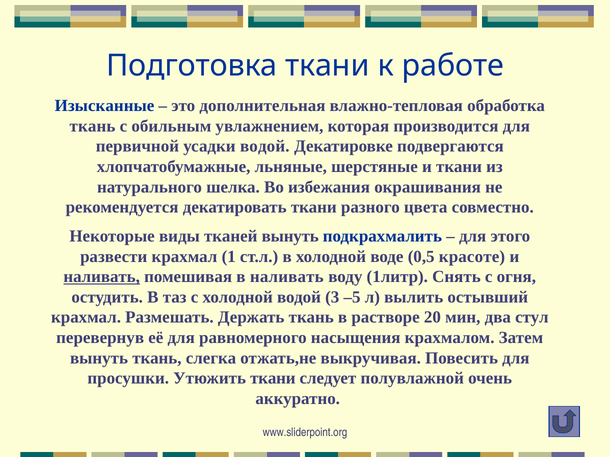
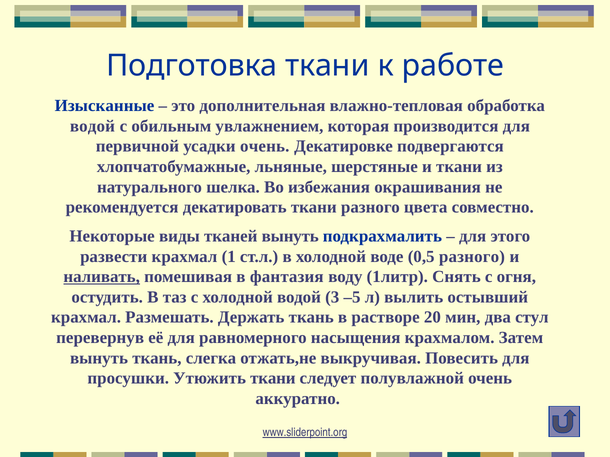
ткань at (92, 126): ткань -> водой
усадки водой: водой -> очень
0,5 красоте: красоте -> разного
в наливать: наливать -> фантазия
www.sliderpoint.org underline: none -> present
